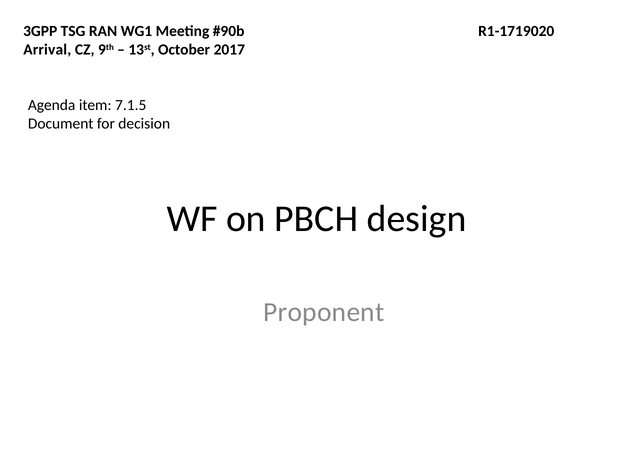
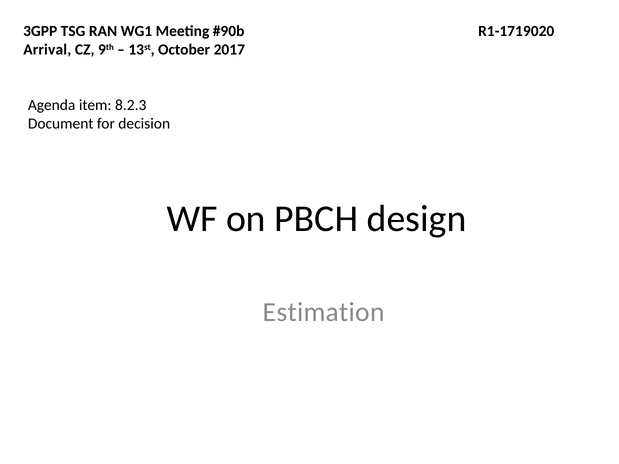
7.1.5: 7.1.5 -> 8.2.3
Proponent: Proponent -> Estimation
